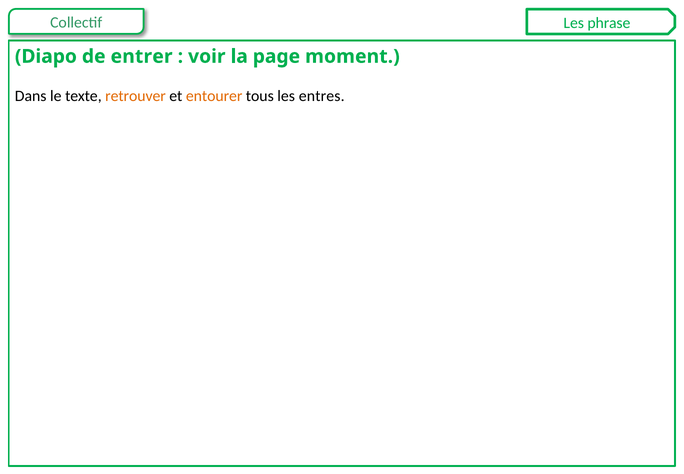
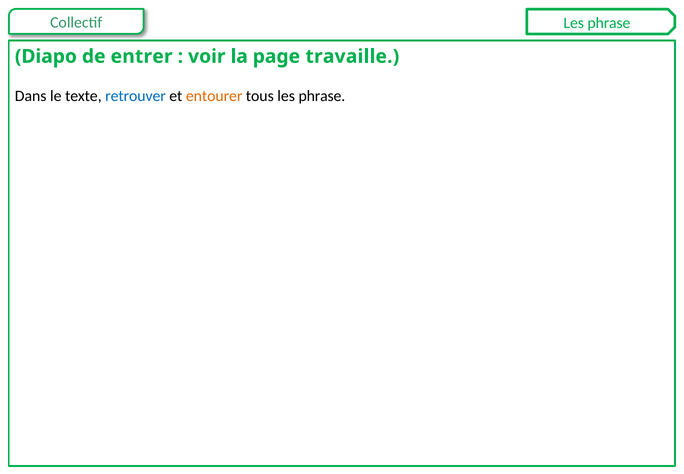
moment: moment -> travaille
retrouver colour: orange -> blue
tous les entres: entres -> phrase
